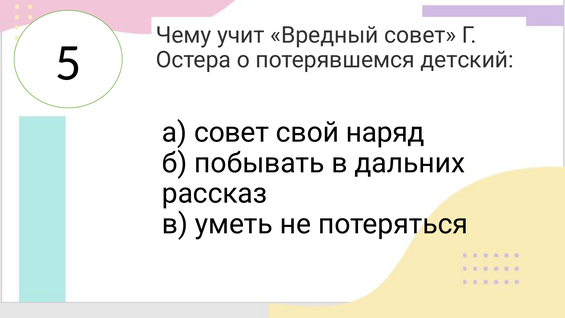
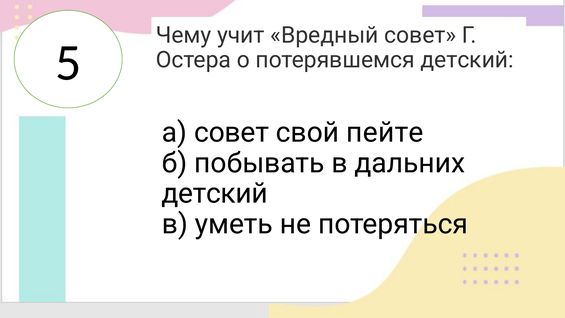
наряд: наряд -> пейте
рассказ at (215, 193): рассказ -> детский
